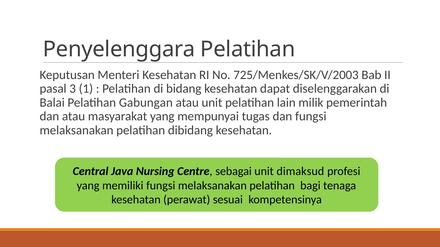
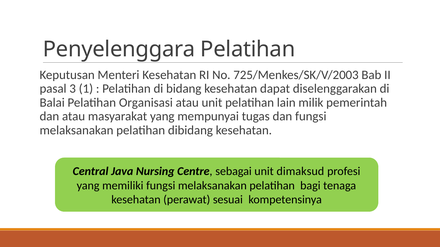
Gabungan: Gabungan -> Organisasi
